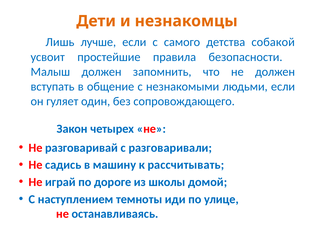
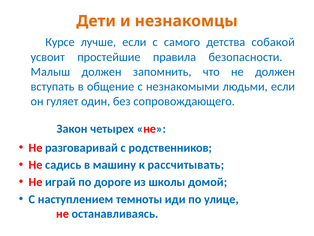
Лишь: Лишь -> Курсе
разговаривали: разговаривали -> родственников
